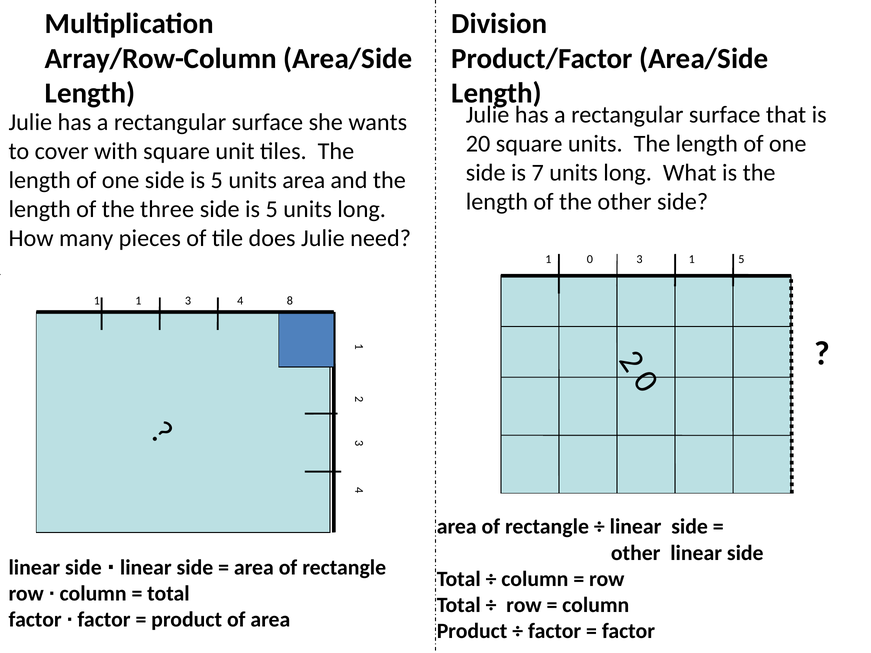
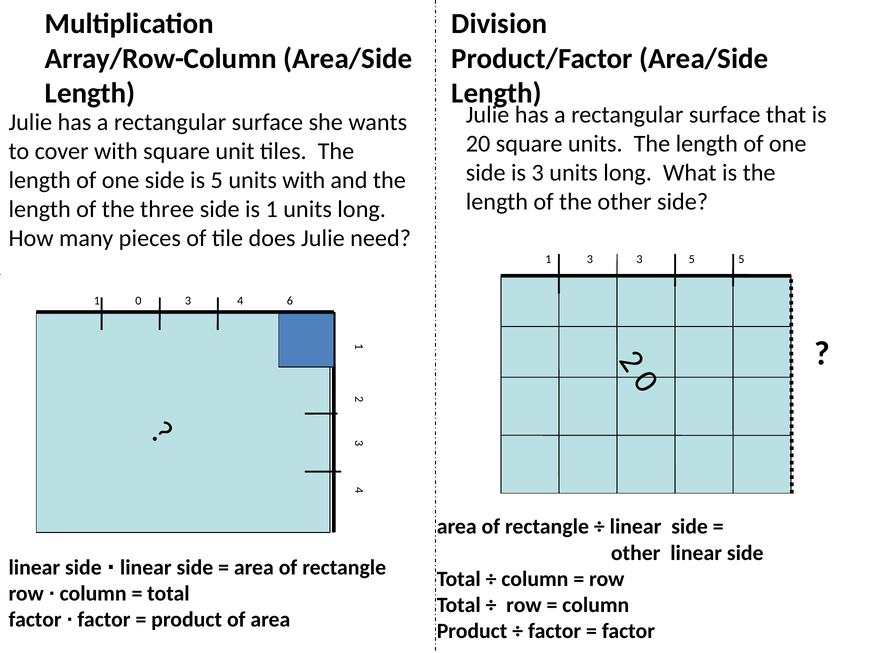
is 7: 7 -> 3
units area: area -> with
5 at (272, 209): 5 -> 1
1 0: 0 -> 3
3 1: 1 -> 5
1 1: 1 -> 0
8: 8 -> 6
